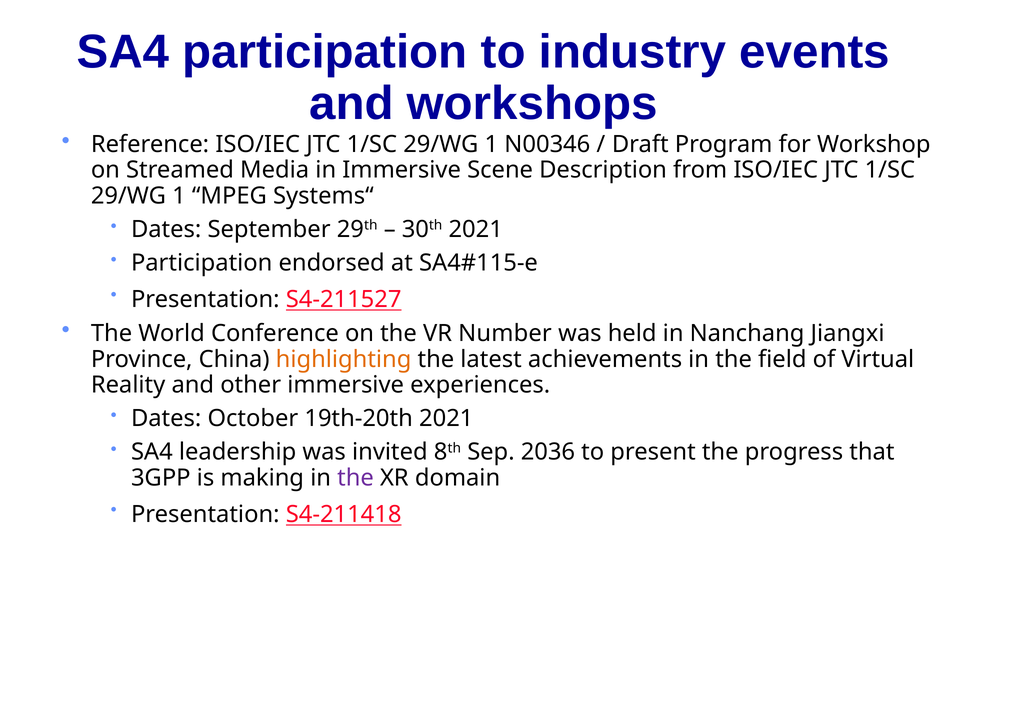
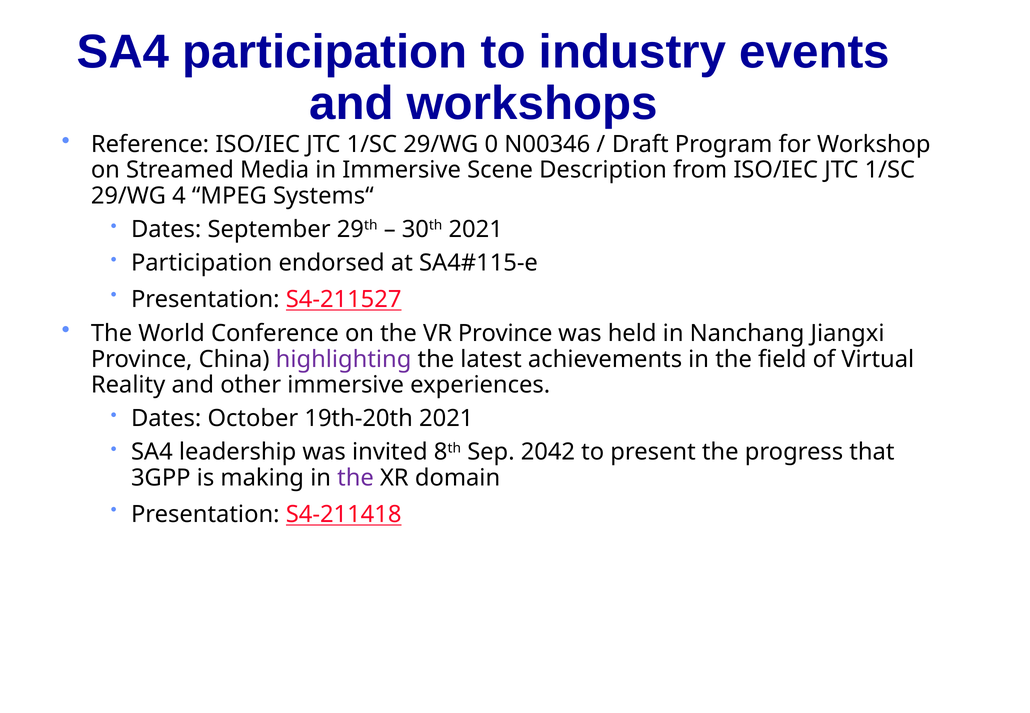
1 at (491, 144): 1 -> 0
1 at (179, 196): 1 -> 4
VR Number: Number -> Province
highlighting colour: orange -> purple
2036: 2036 -> 2042
